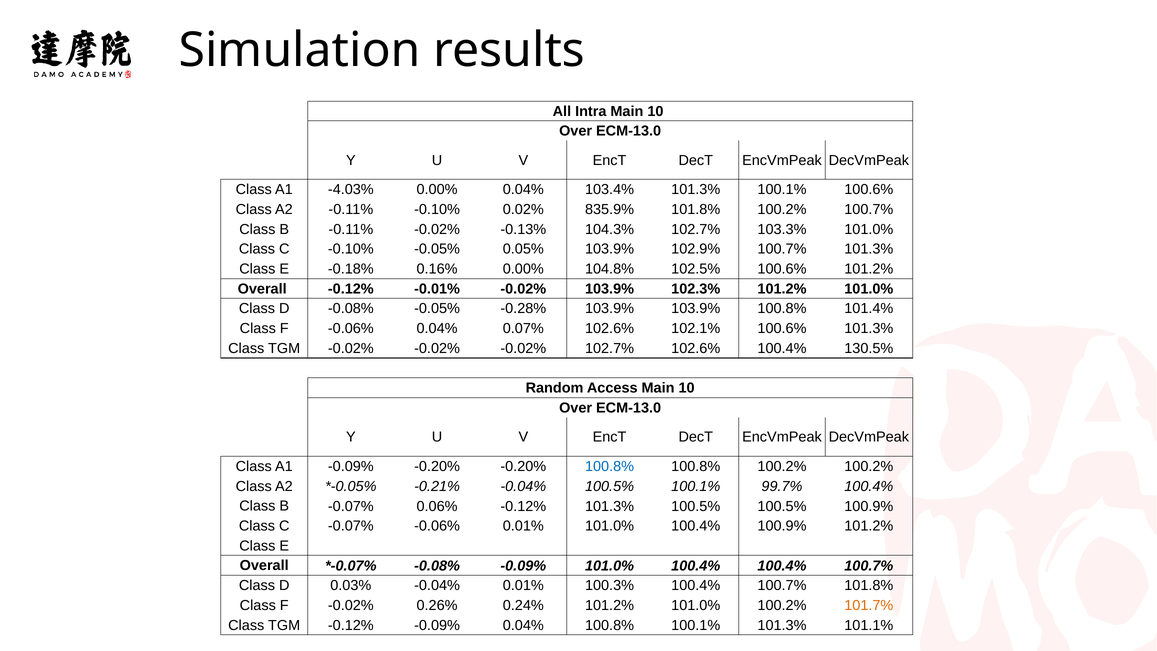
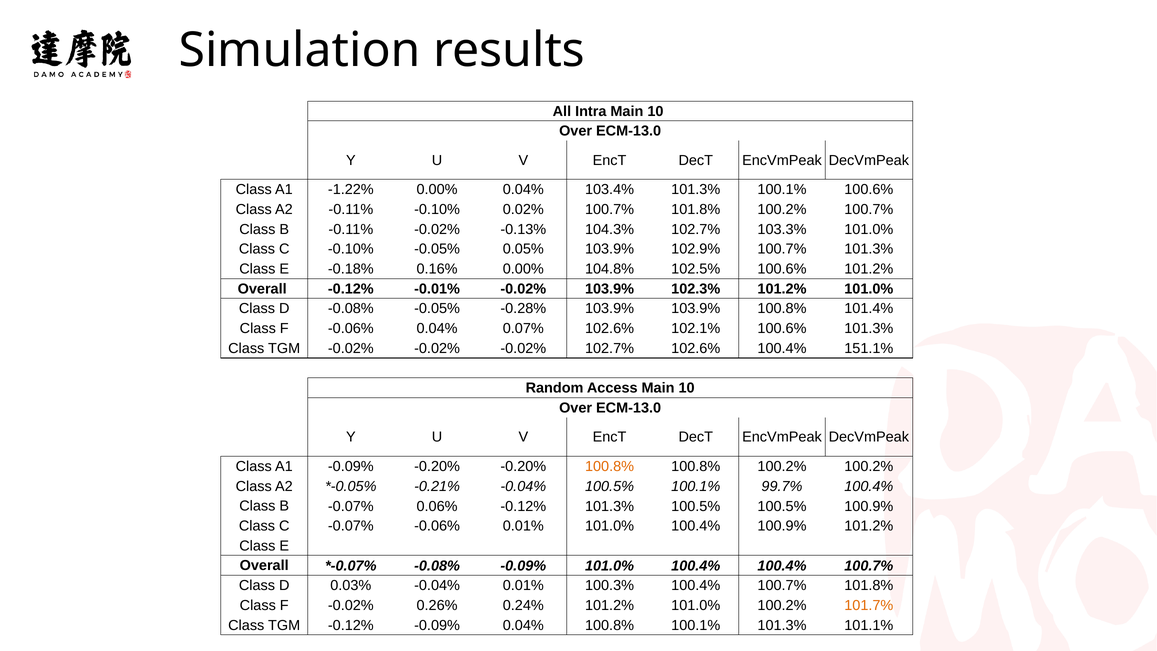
-4.03%: -4.03% -> -1.22%
0.02% 835.9%: 835.9% -> 100.7%
130.5%: 130.5% -> 151.1%
100.8% at (610, 466) colour: blue -> orange
